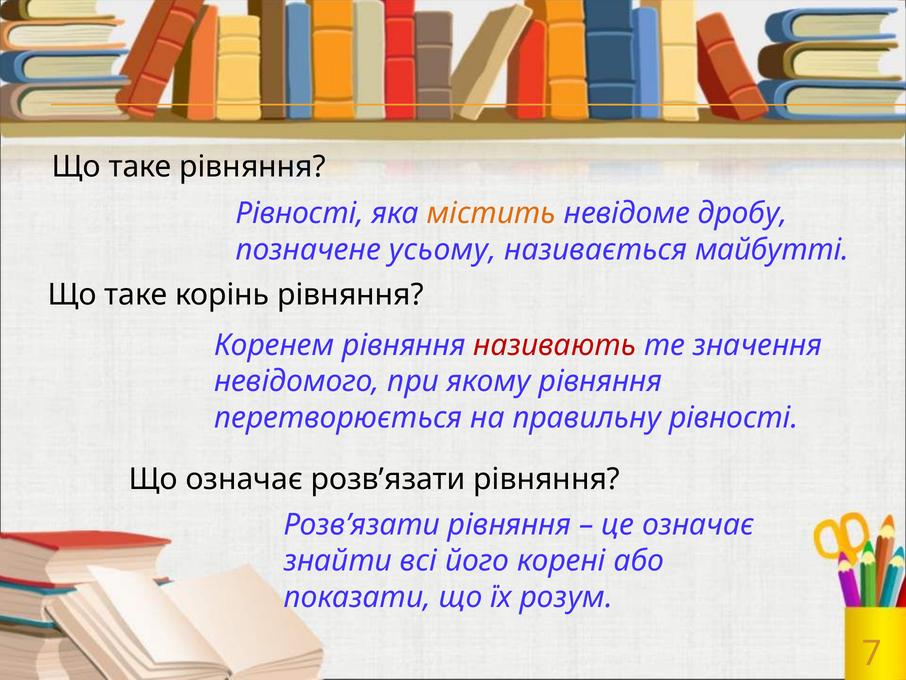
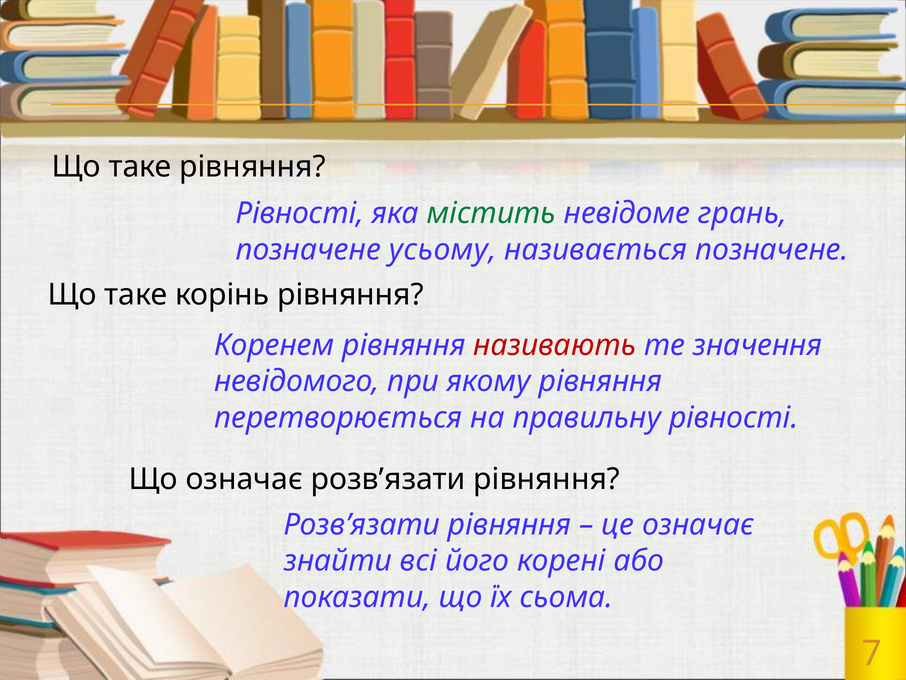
містить colour: orange -> green
дробу: дробу -> грань
називається майбутті: майбутті -> позначене
розум: розум -> сьома
